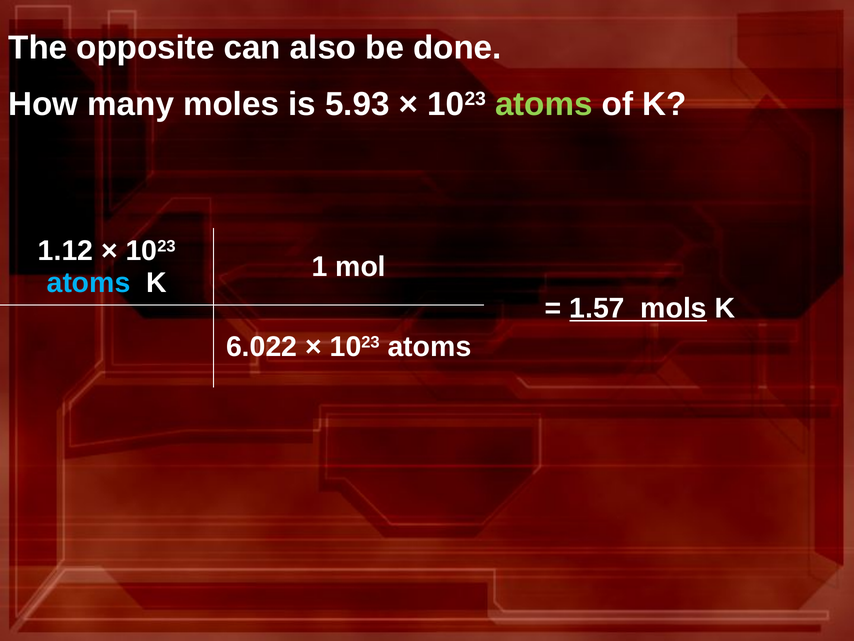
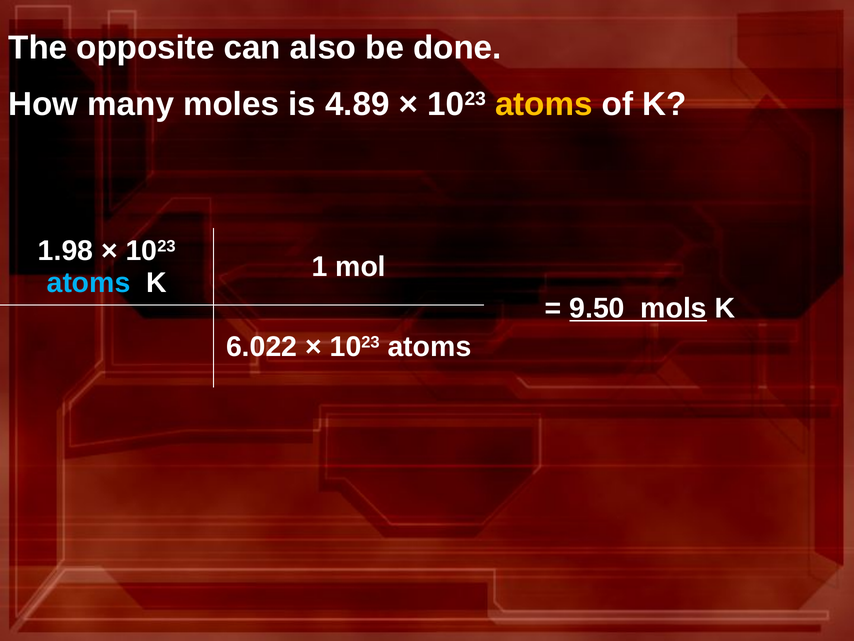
5.93: 5.93 -> 4.89
atoms at (544, 104) colour: light green -> yellow
1.12: 1.12 -> 1.98
1.57: 1.57 -> 9.50
